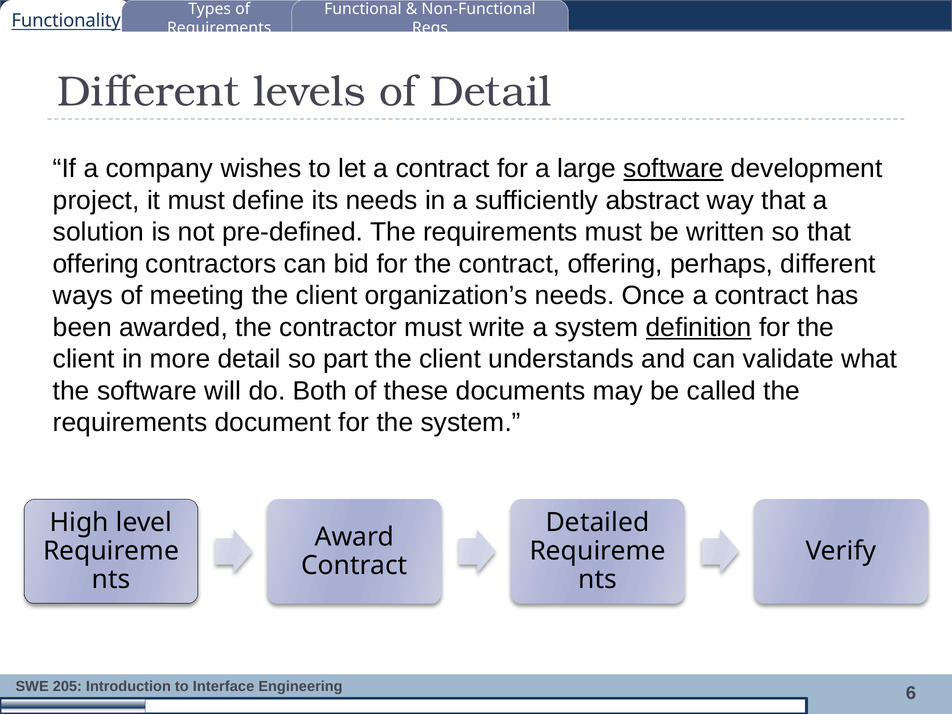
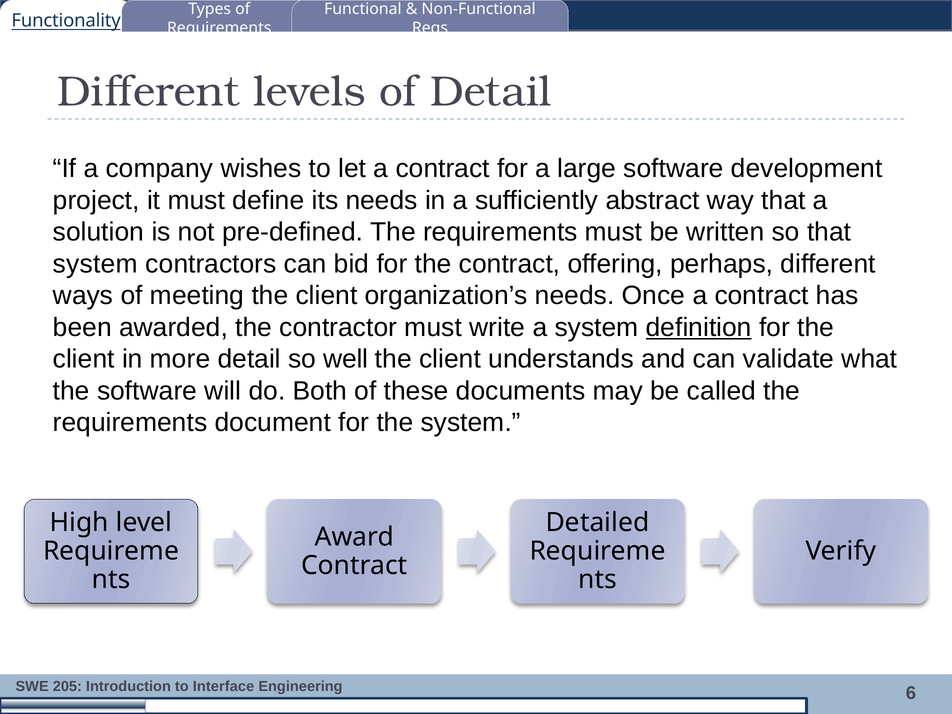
software at (674, 169) underline: present -> none
offering at (96, 264): offering -> system
part: part -> well
